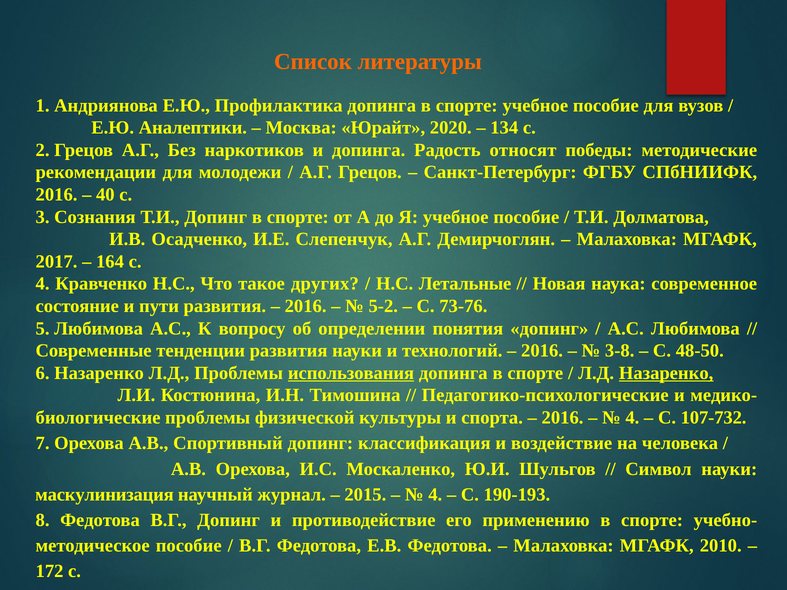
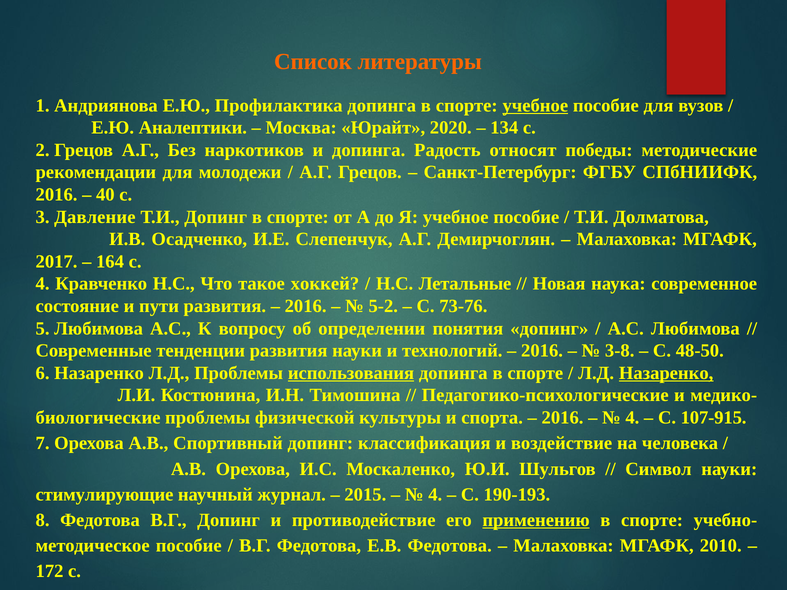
учебное at (535, 106) underline: none -> present
Сознания: Сознания -> Давление
других: других -> хоккей
107-732: 107-732 -> 107-915
маскулинизация: маскулинизация -> стимулирующие
применению underline: none -> present
